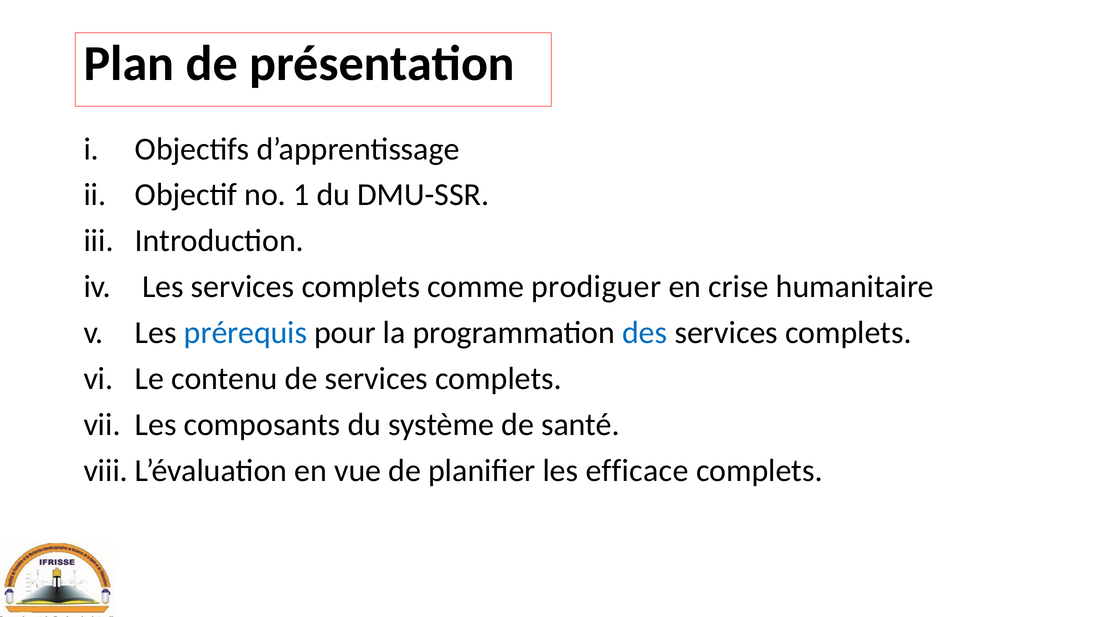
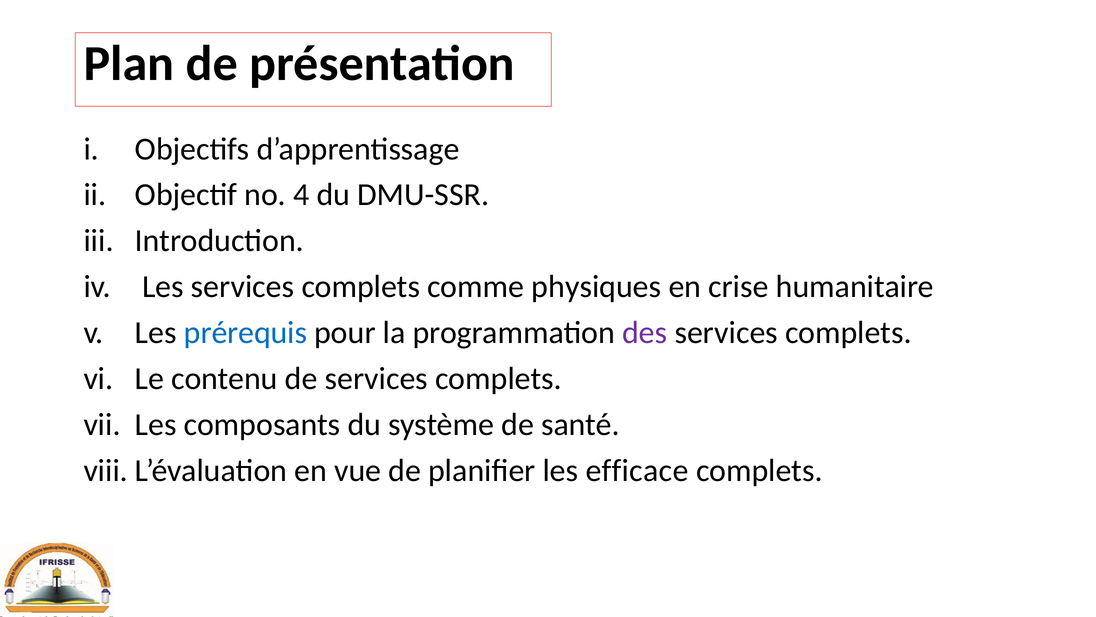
1: 1 -> 4
prodiguer: prodiguer -> physiques
des colour: blue -> purple
